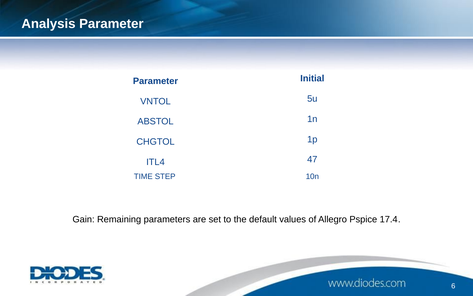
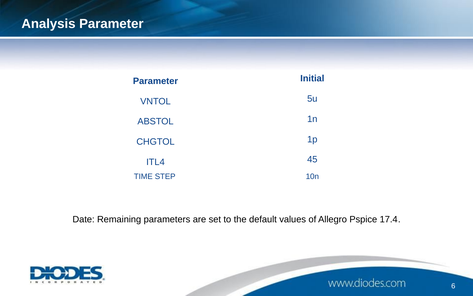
47: 47 -> 45
Gain: Gain -> Date
